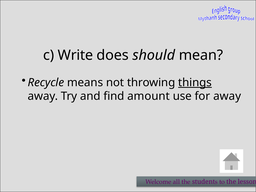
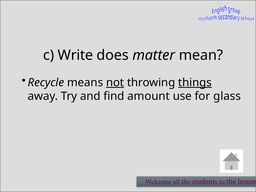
should: should -> matter
not underline: none -> present
for away: away -> glass
